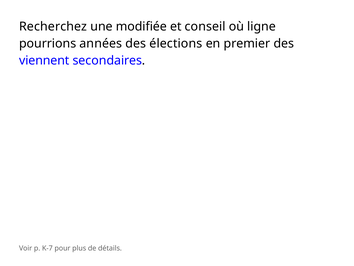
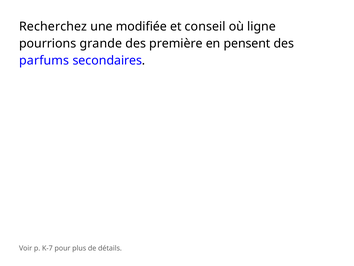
années: années -> grande
élections: élections -> première
premier: premier -> pensent
viennent: viennent -> parfums
